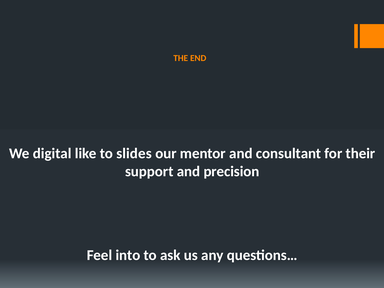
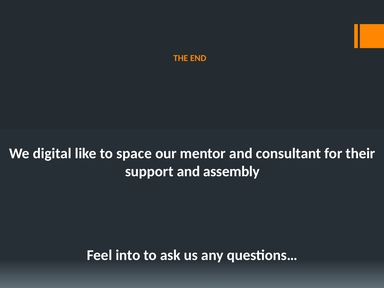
slides: slides -> space
precision: precision -> assembly
